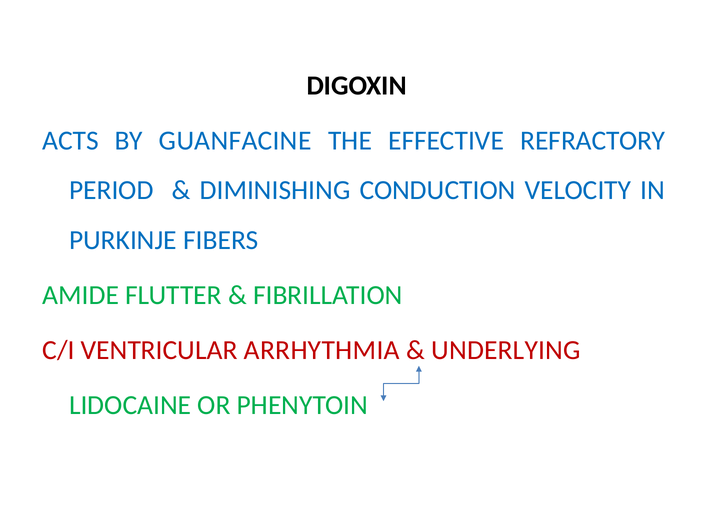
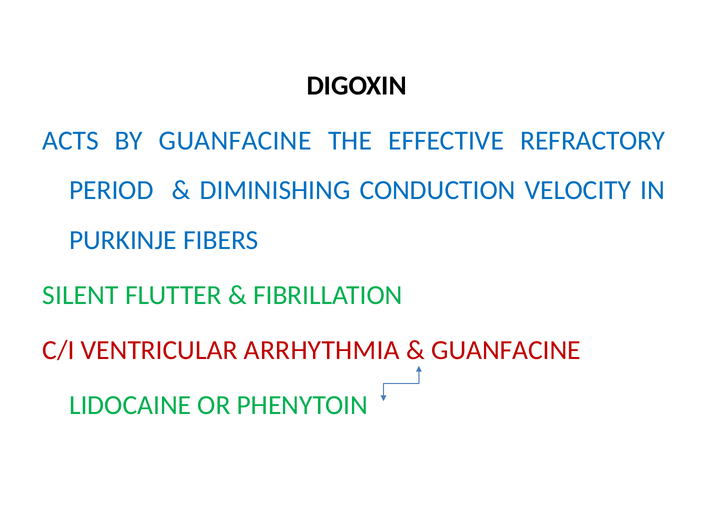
AMIDE: AMIDE -> SILENT
UNDERLYING at (506, 350): UNDERLYING -> GUANFACINE
